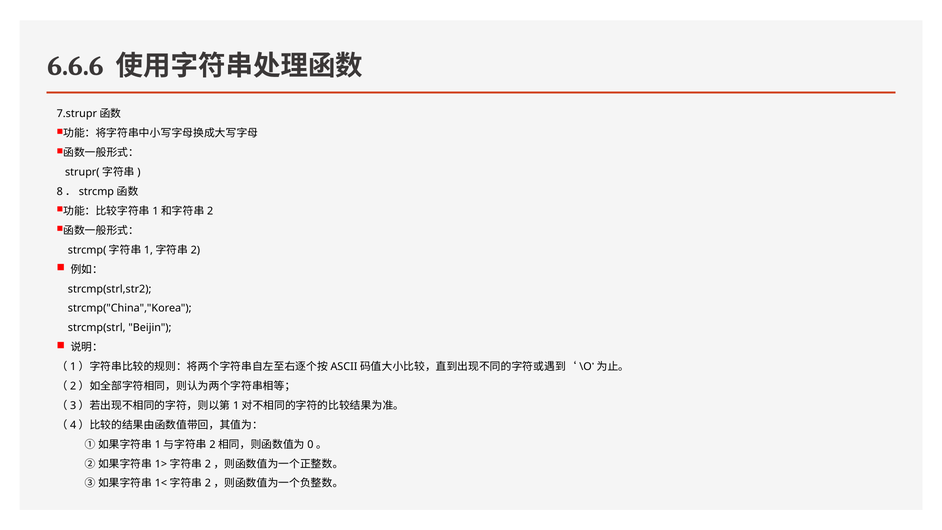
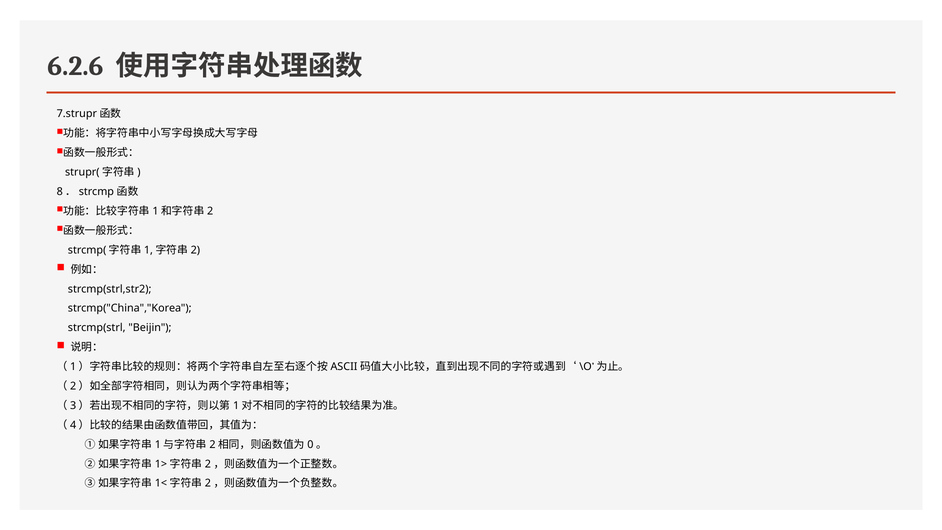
6.6.6: 6.6.6 -> 6.2.6
